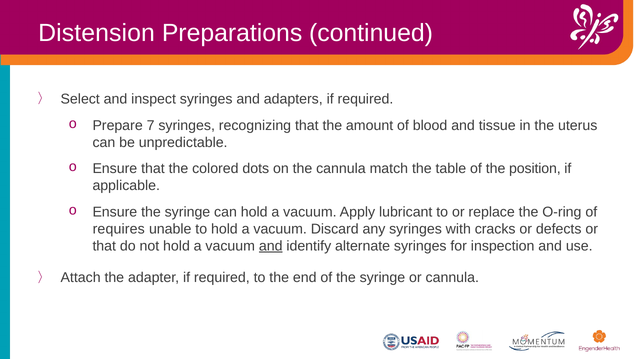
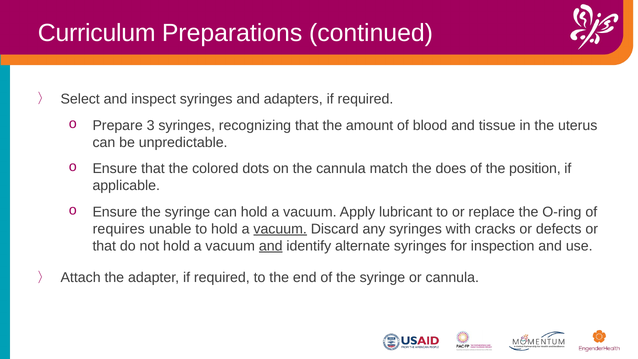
Distension: Distension -> Curriculum
7: 7 -> 3
table: table -> does
vacuum at (280, 229) underline: none -> present
